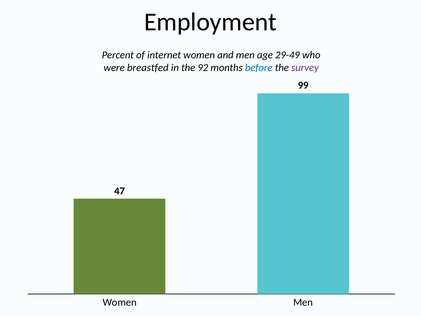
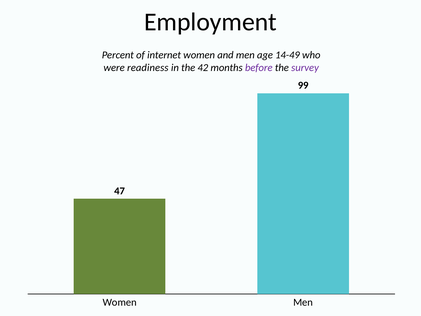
29-49: 29-49 -> 14-49
breastfed: breastfed -> readiness
92: 92 -> 42
before colour: blue -> purple
